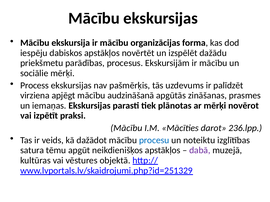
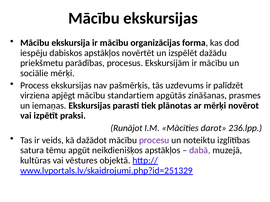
audzināšanā: audzināšanā -> standartiem
Mācību at (126, 128): Mācību -> Runājot
procesu colour: blue -> purple
